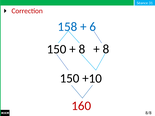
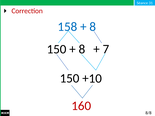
6 at (93, 27): 6 -> 8
8 at (106, 49): 8 -> 7
